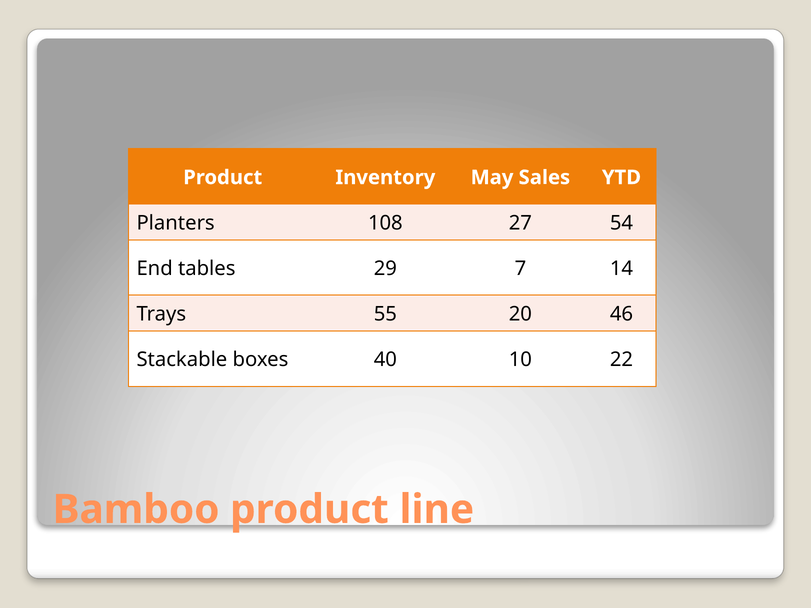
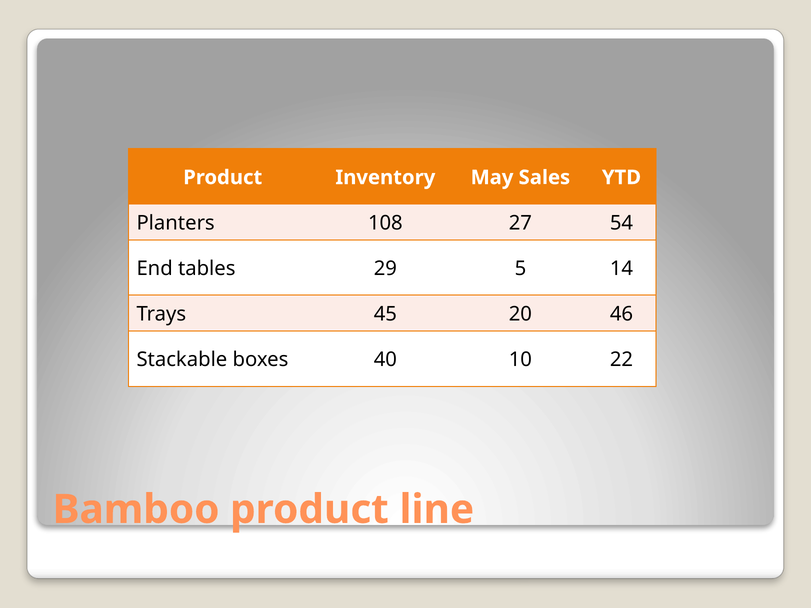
7: 7 -> 5
55: 55 -> 45
